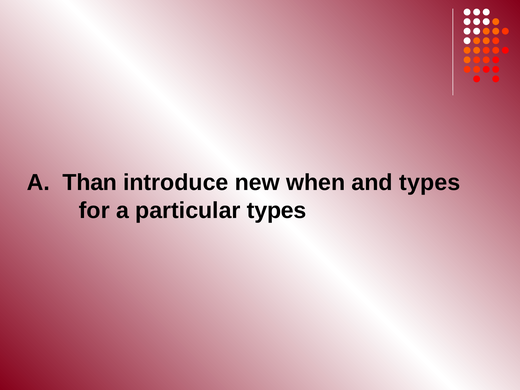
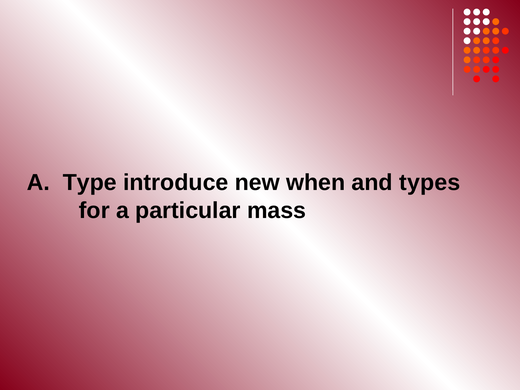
Than: Than -> Type
particular types: types -> mass
